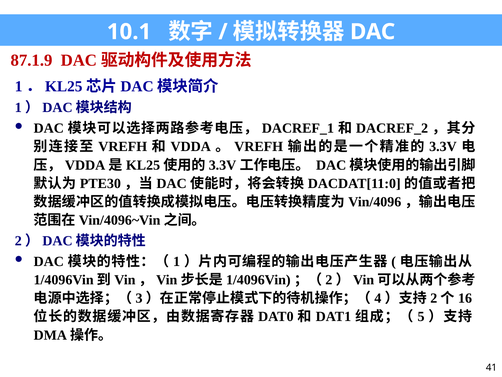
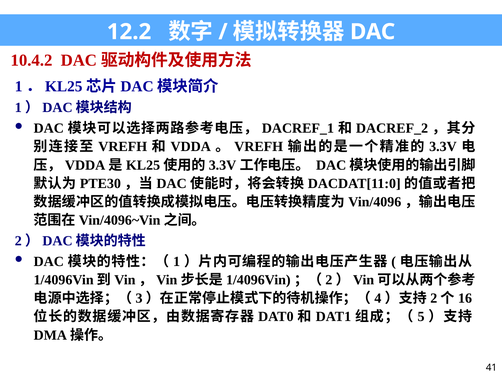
10.1: 10.1 -> 12.2
87.1.9: 87.1.9 -> 10.4.2
